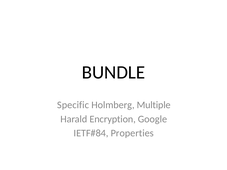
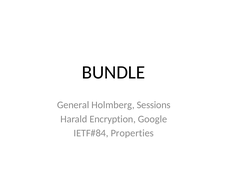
Specific: Specific -> General
Multiple: Multiple -> Sessions
